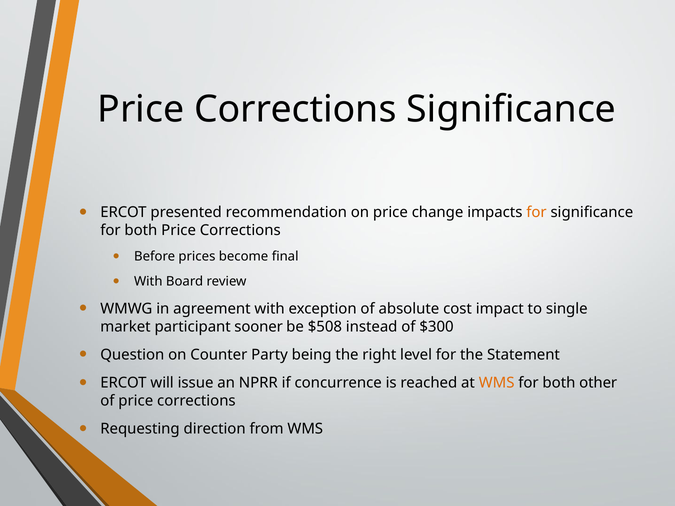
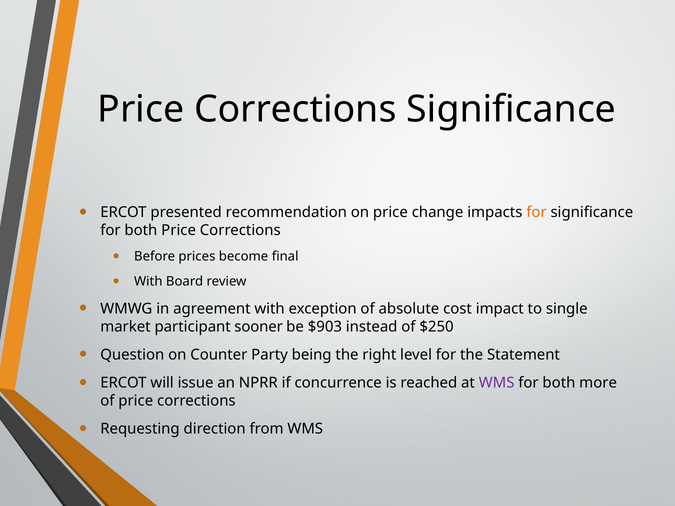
$508: $508 -> $903
$300: $300 -> $250
WMS at (497, 383) colour: orange -> purple
other: other -> more
